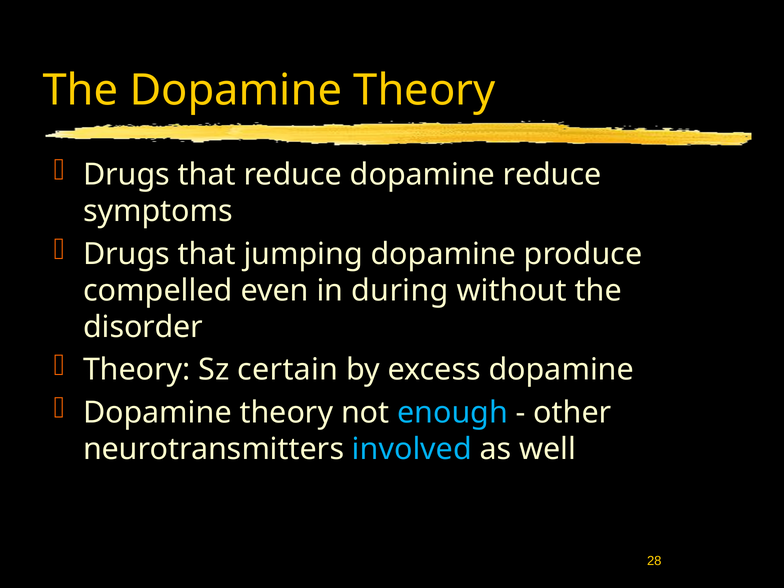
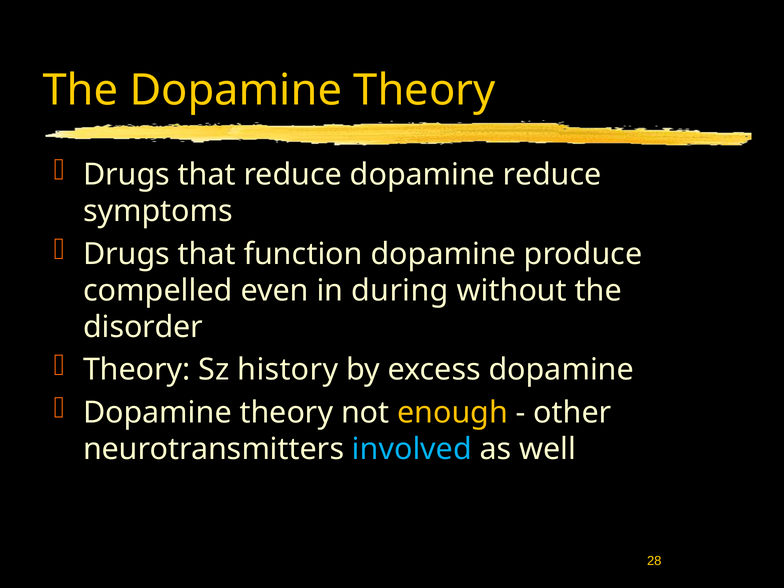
jumping: jumping -> function
certain: certain -> history
enough colour: light blue -> yellow
